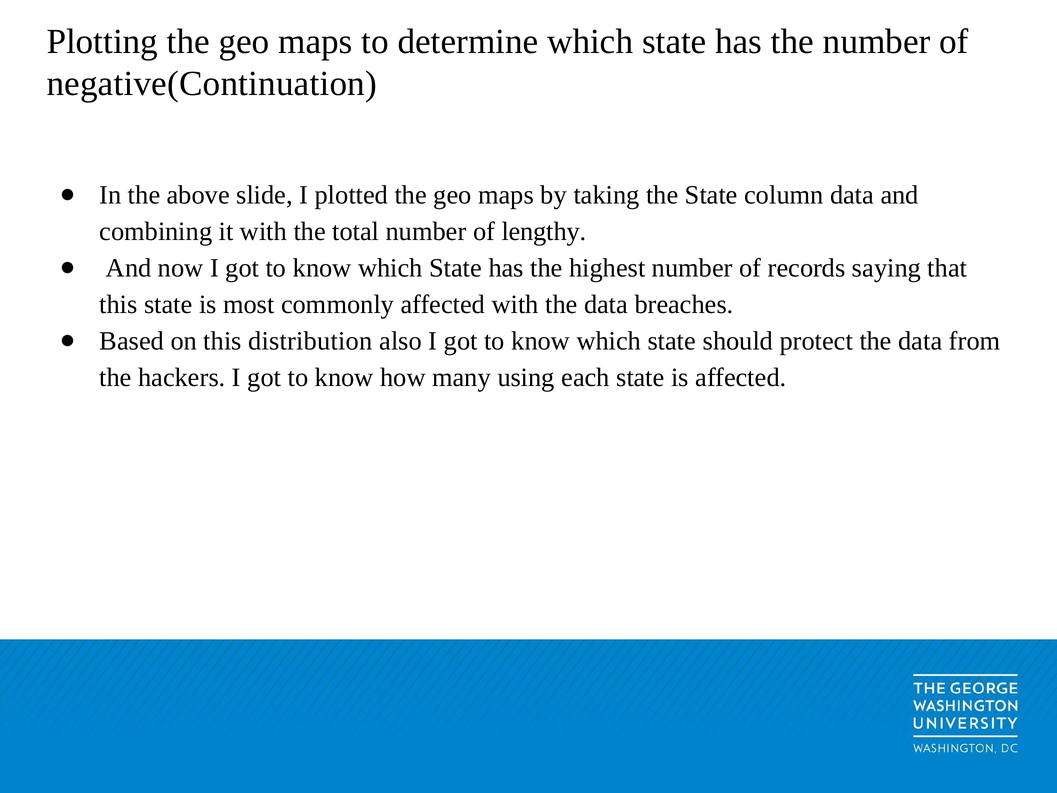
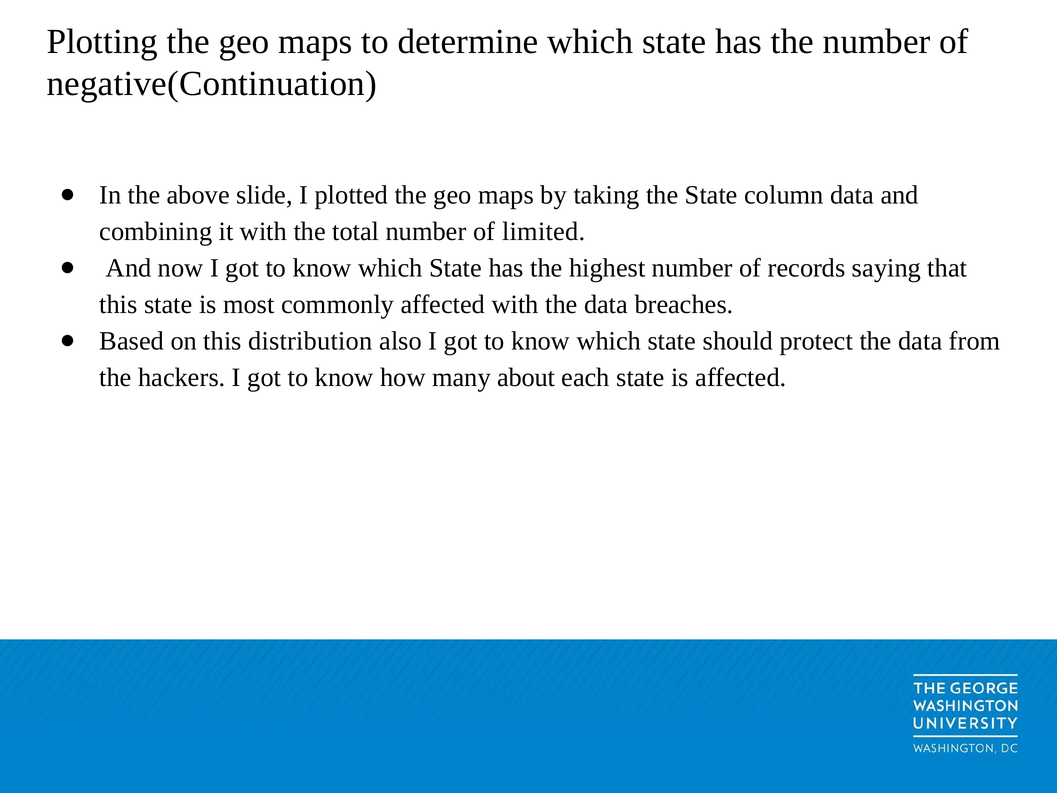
lengthy: lengthy -> limited
using: using -> about
